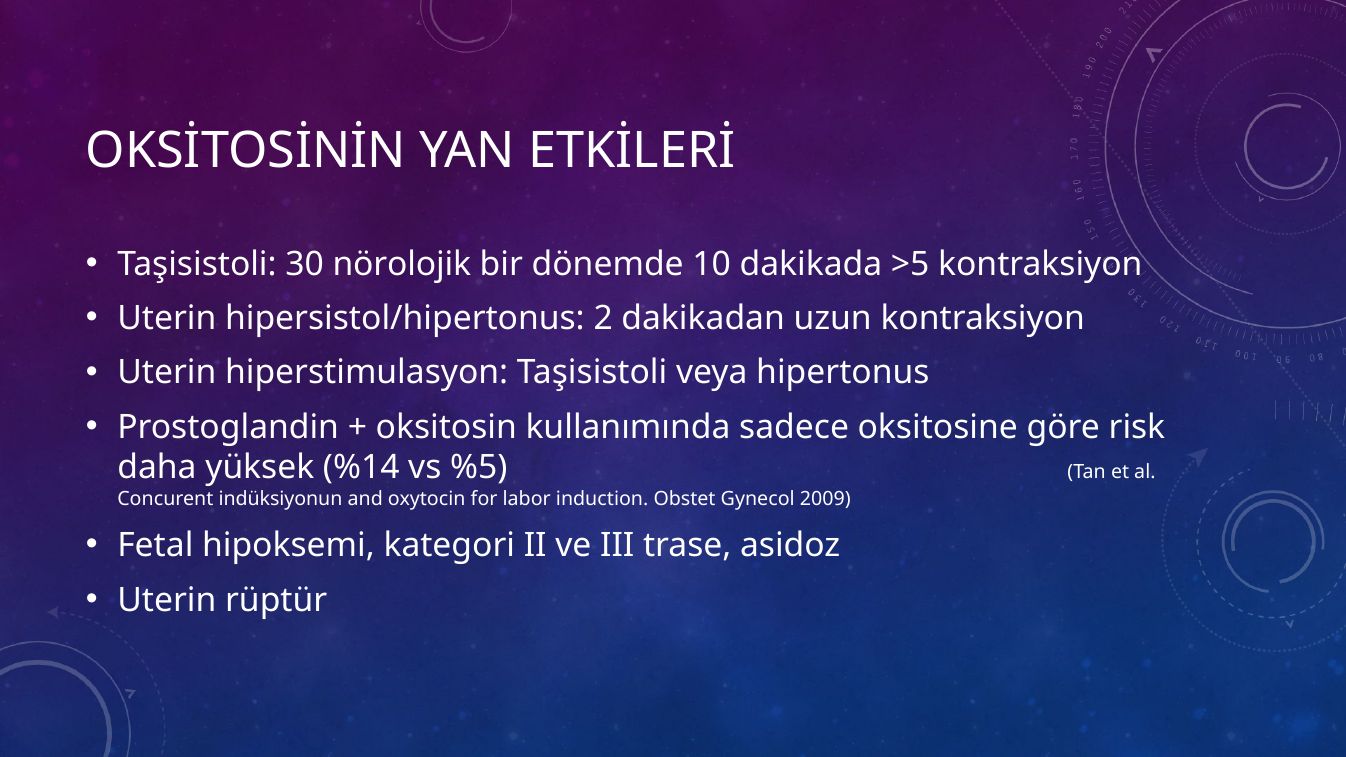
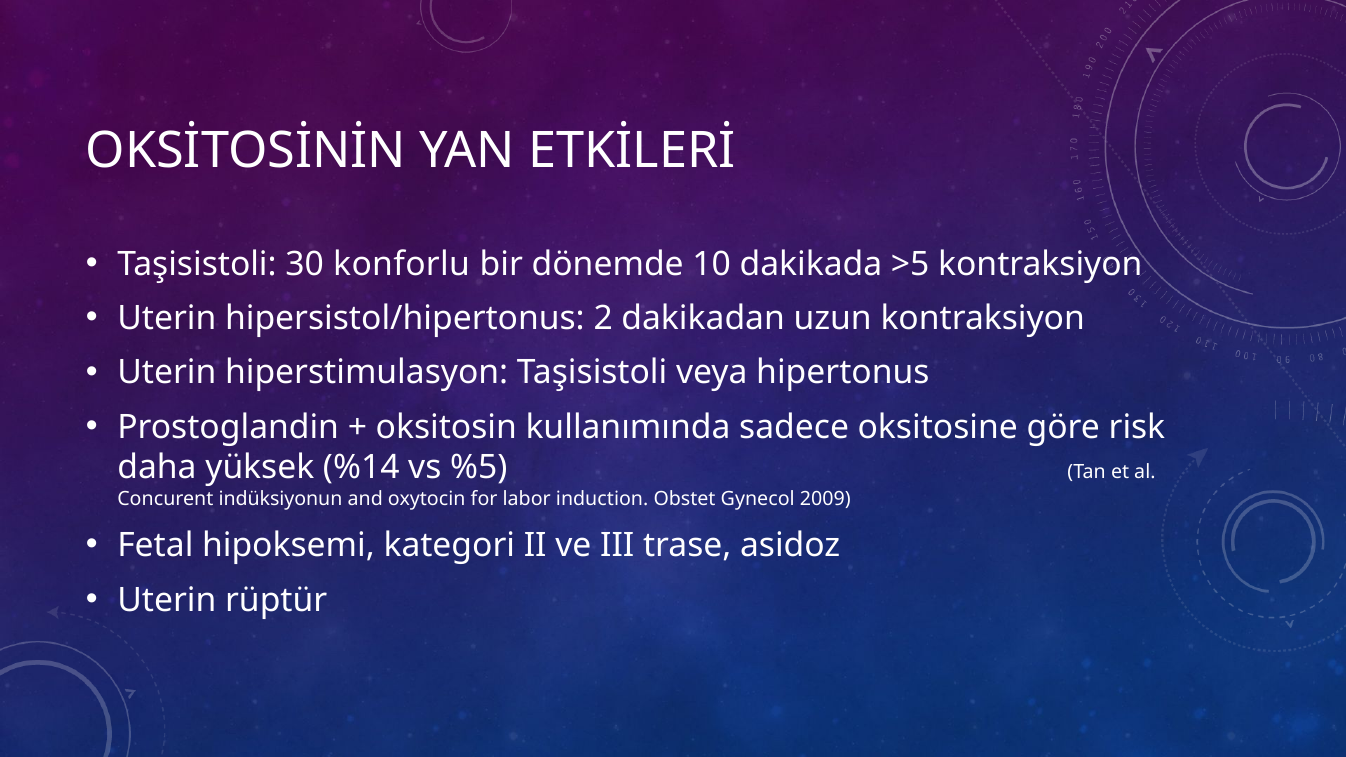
nörolojik: nörolojik -> konforlu
